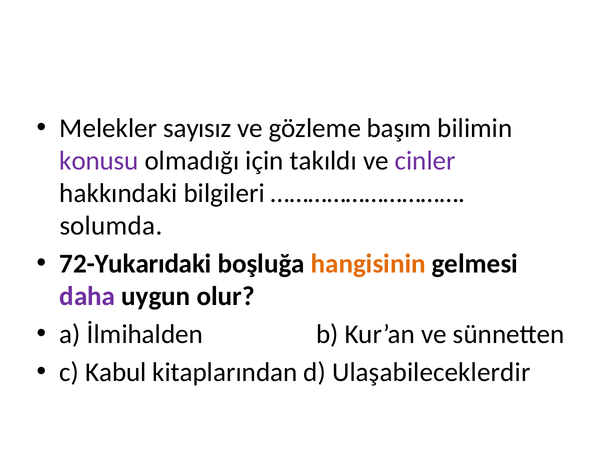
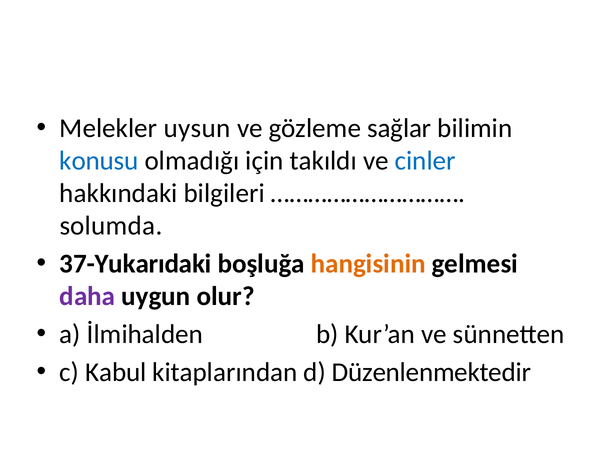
sayısız: sayısız -> uysun
başım: başım -> sağlar
konusu colour: purple -> blue
cinler colour: purple -> blue
72-Yukarıdaki: 72-Yukarıdaki -> 37-Yukarıdaki
Ulaşabileceklerdir: Ulaşabileceklerdir -> Düzenlenmektedir
